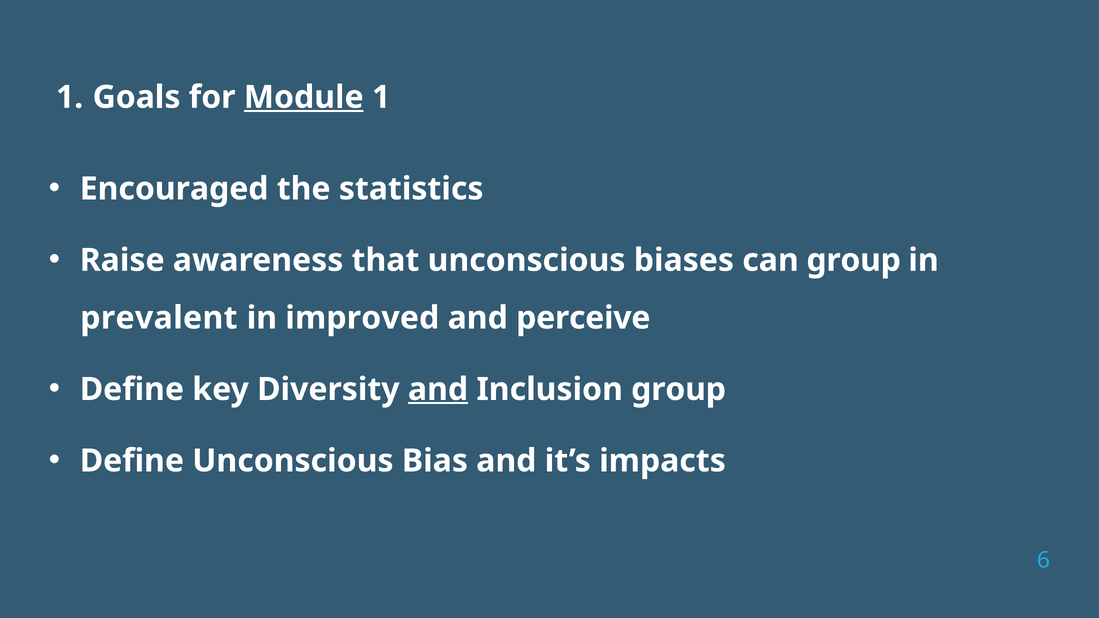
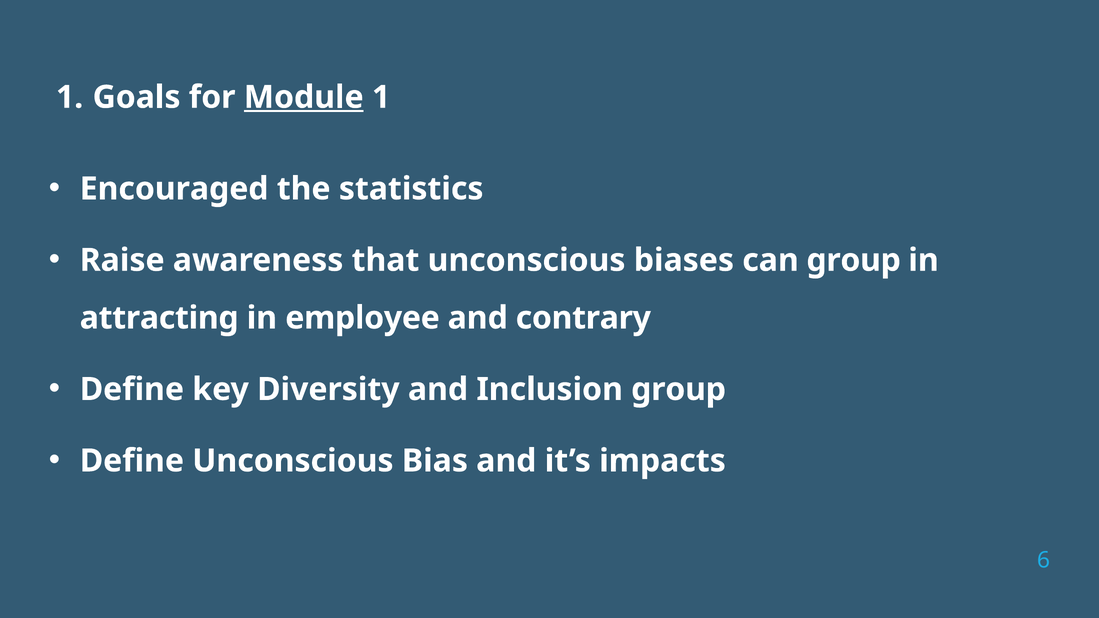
prevalent: prevalent -> attracting
improved: improved -> employee
perceive: perceive -> contrary
and at (438, 390) underline: present -> none
